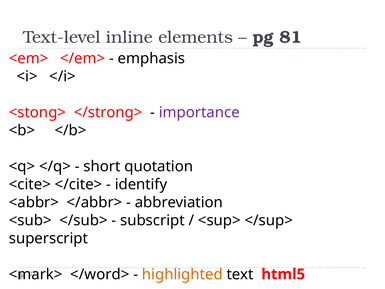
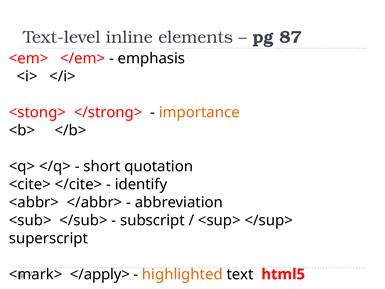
81: 81 -> 87
importance colour: purple -> orange
</word>: </word> -> </apply>
